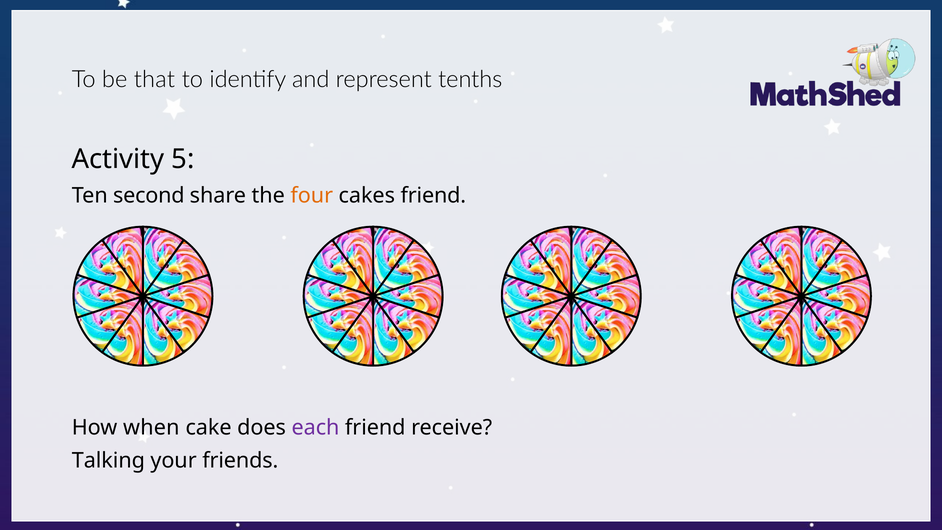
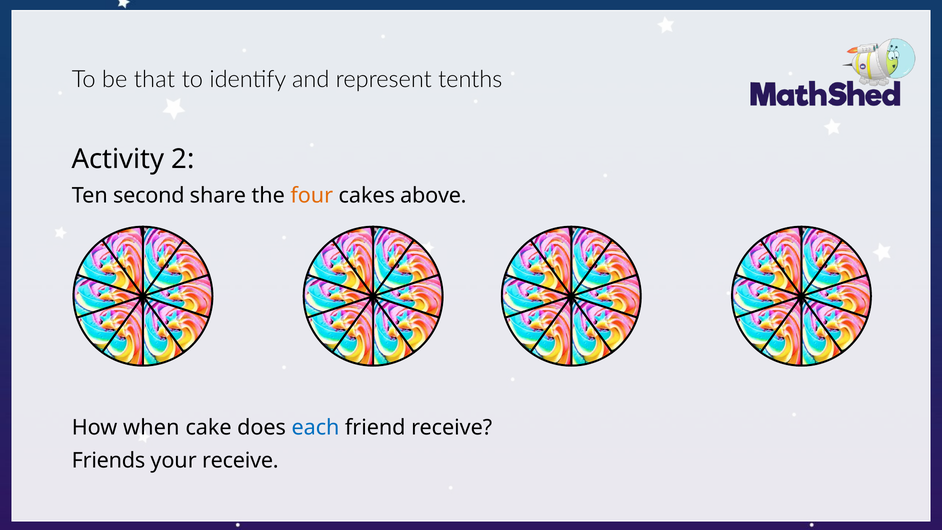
5: 5 -> 2
cakes friend: friend -> above
each colour: purple -> blue
Talking: Talking -> Friends
your friends: friends -> receive
